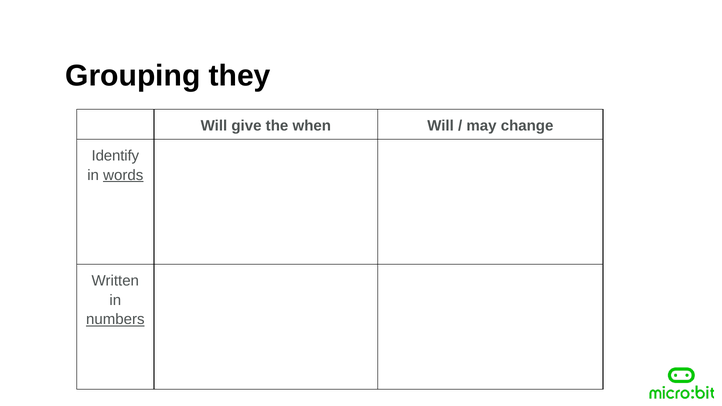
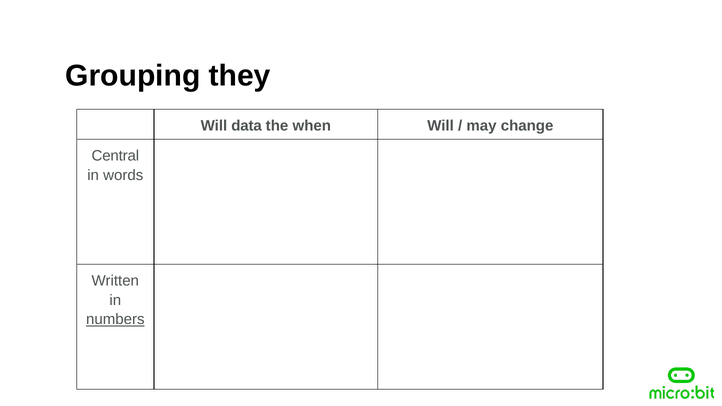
give: give -> data
Identify: Identify -> Central
words underline: present -> none
